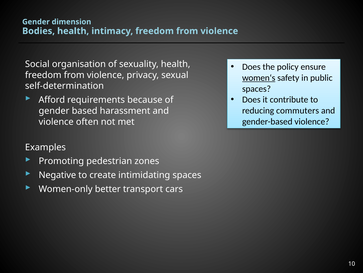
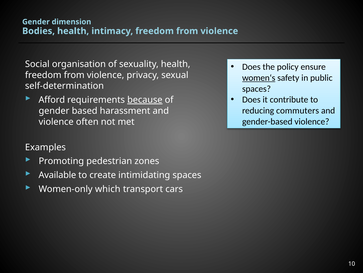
because underline: none -> present
Negative: Negative -> Available
better: better -> which
